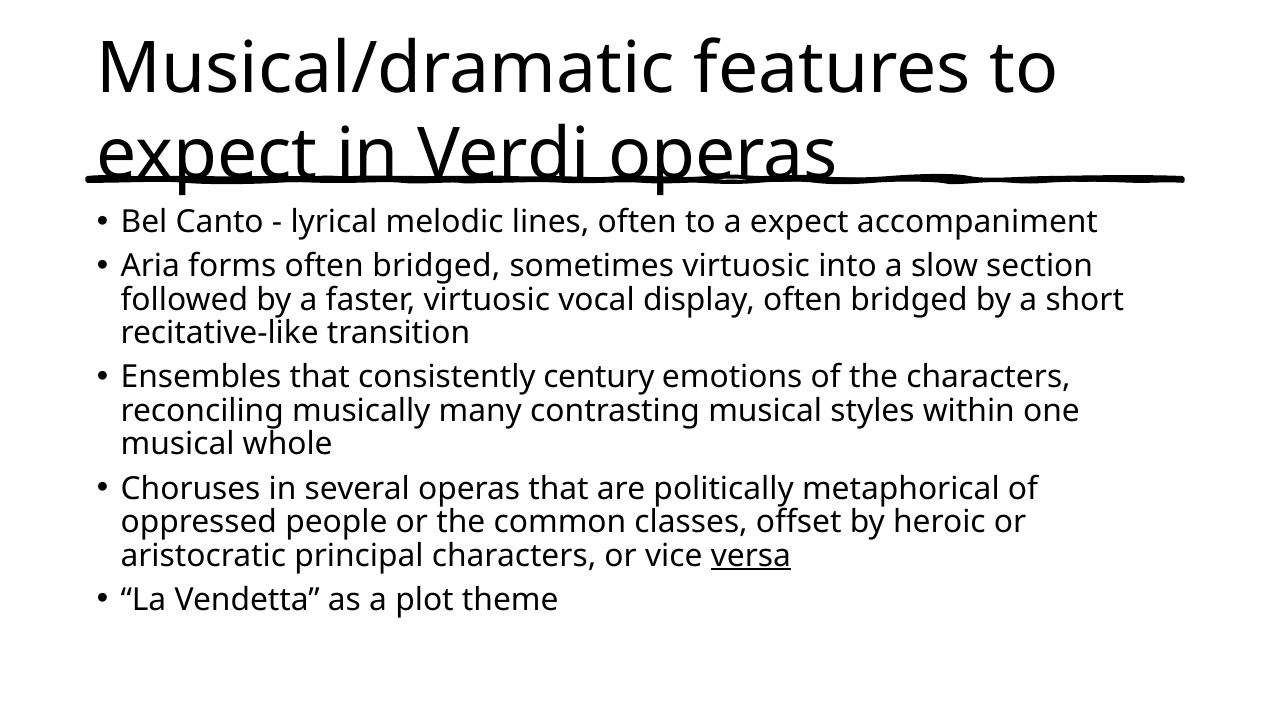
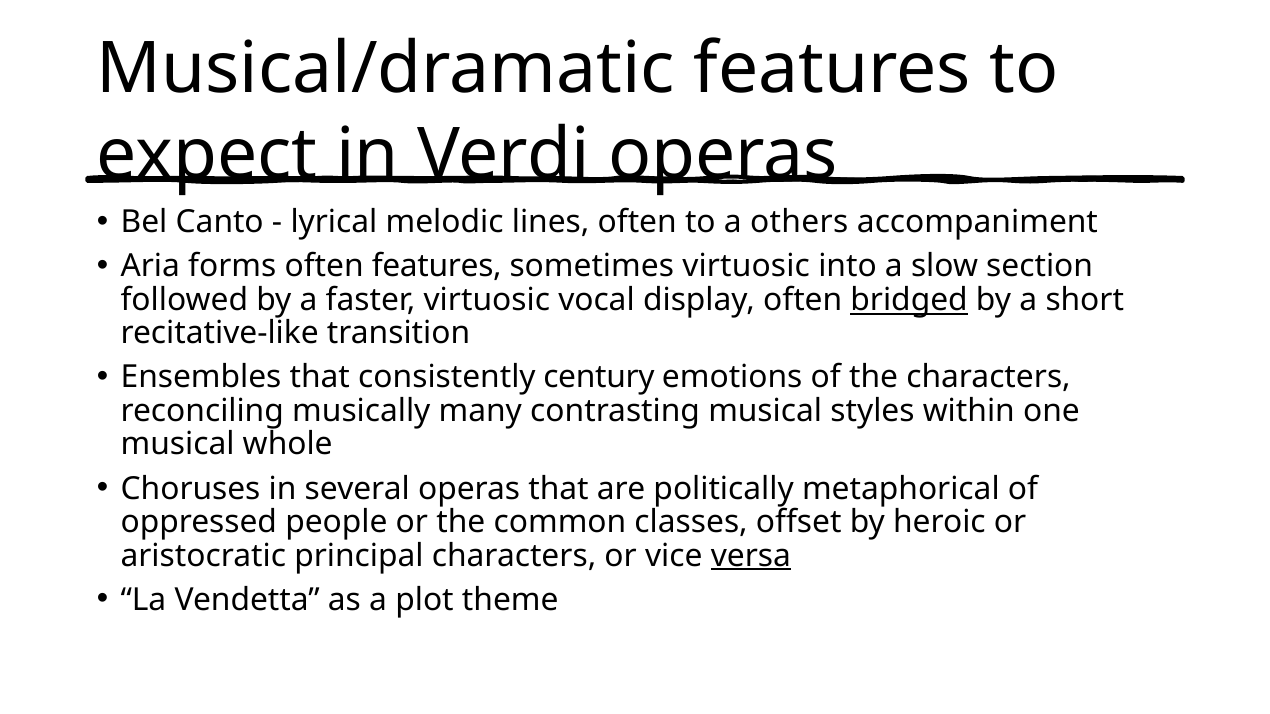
a expect: expect -> others
forms often bridged: bridged -> features
bridged at (909, 300) underline: none -> present
